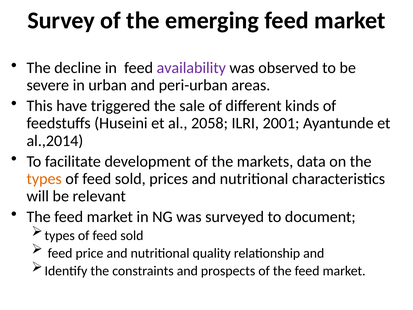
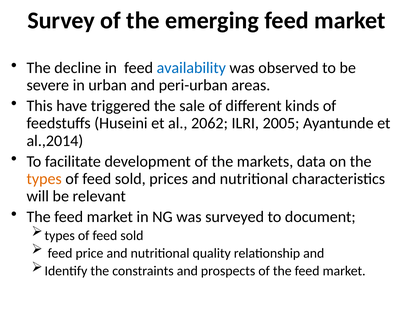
availability colour: purple -> blue
2058: 2058 -> 2062
2001: 2001 -> 2005
